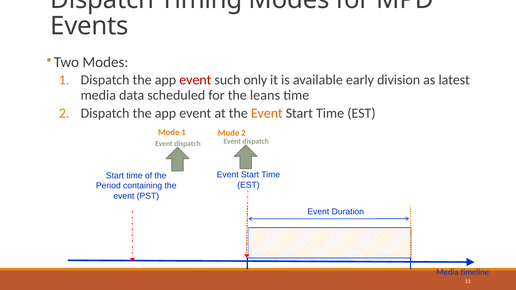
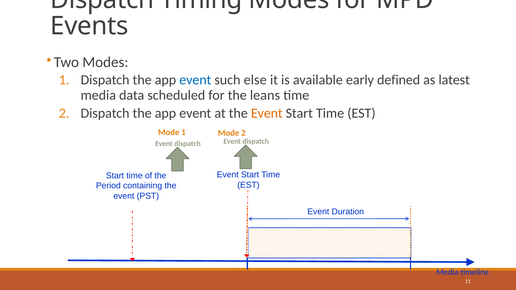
event at (195, 80) colour: red -> blue
only: only -> else
division: division -> defined
